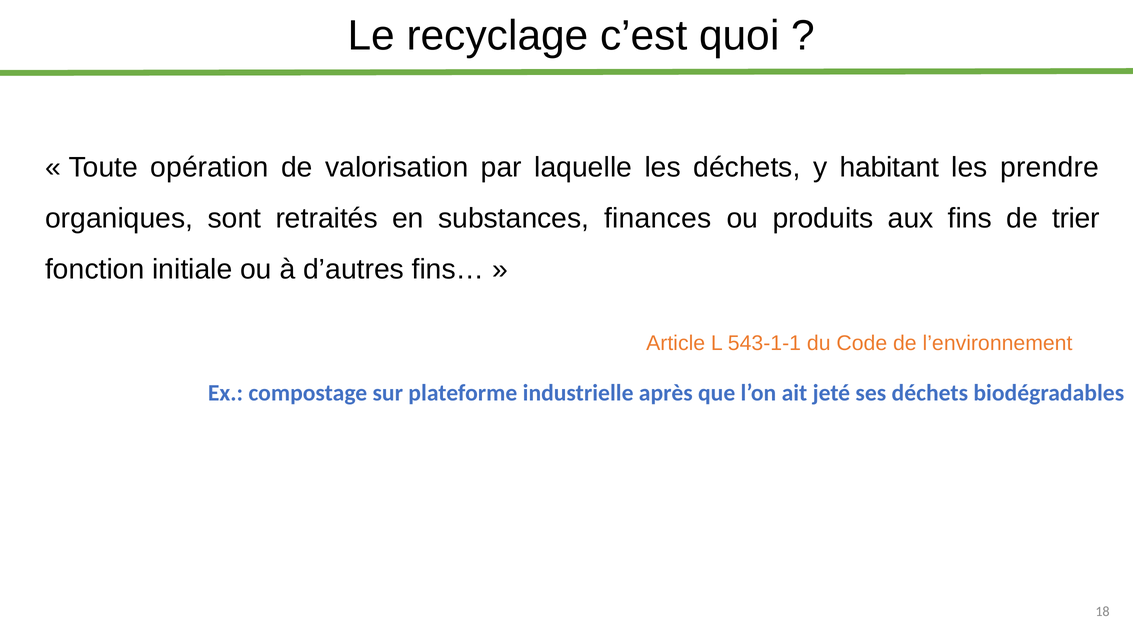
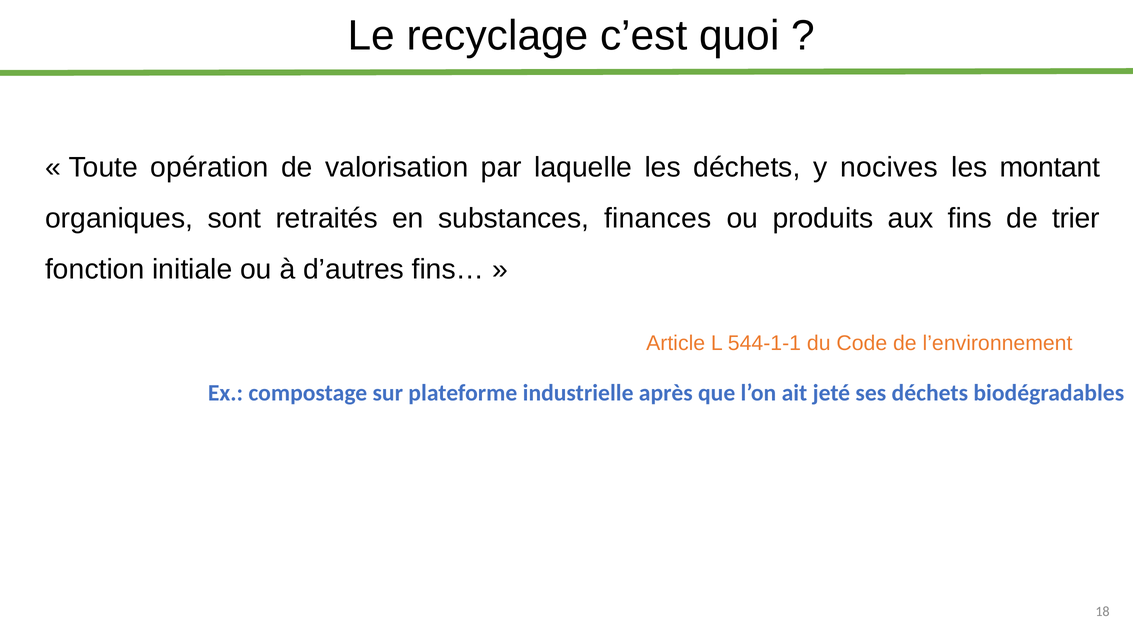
habitant: habitant -> nocives
prendre: prendre -> montant
543-1-1: 543-1-1 -> 544-1-1
